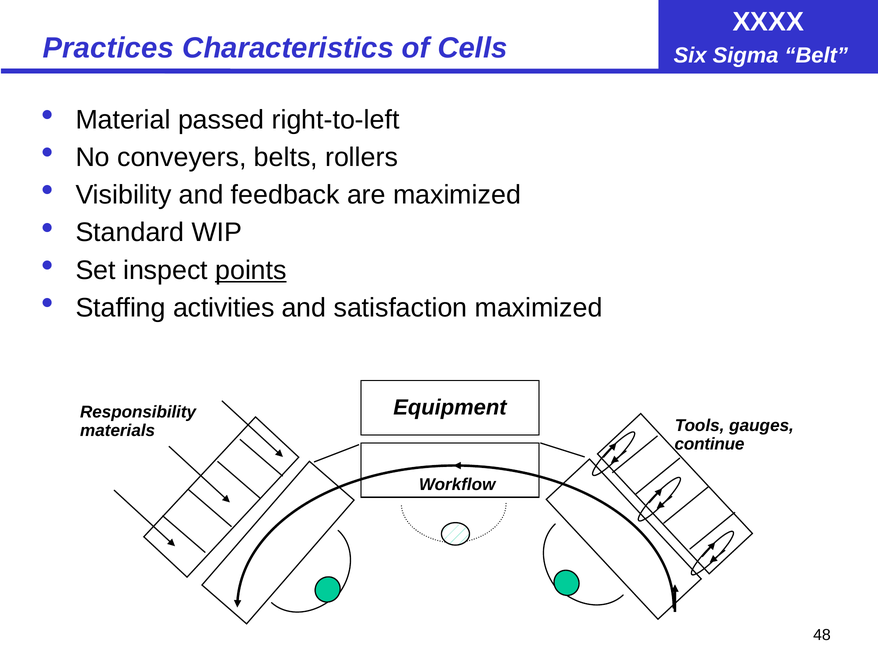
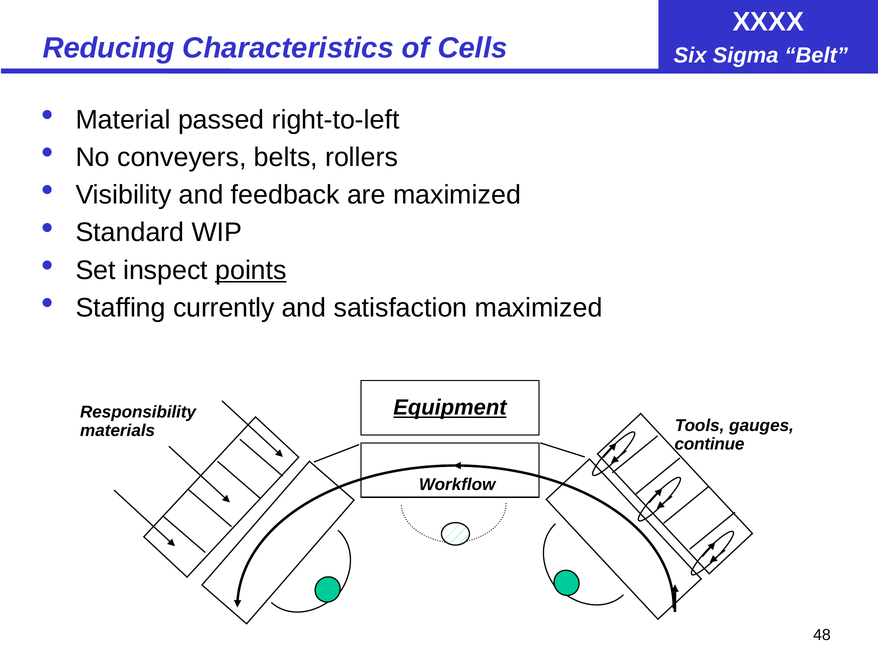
Practices: Practices -> Reducing
activities: activities -> currently
Equipment underline: none -> present
